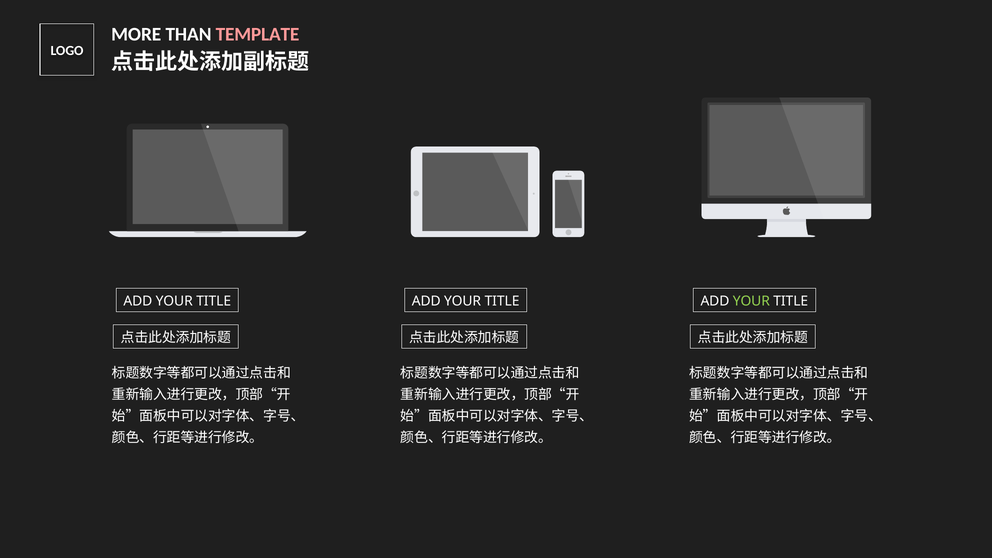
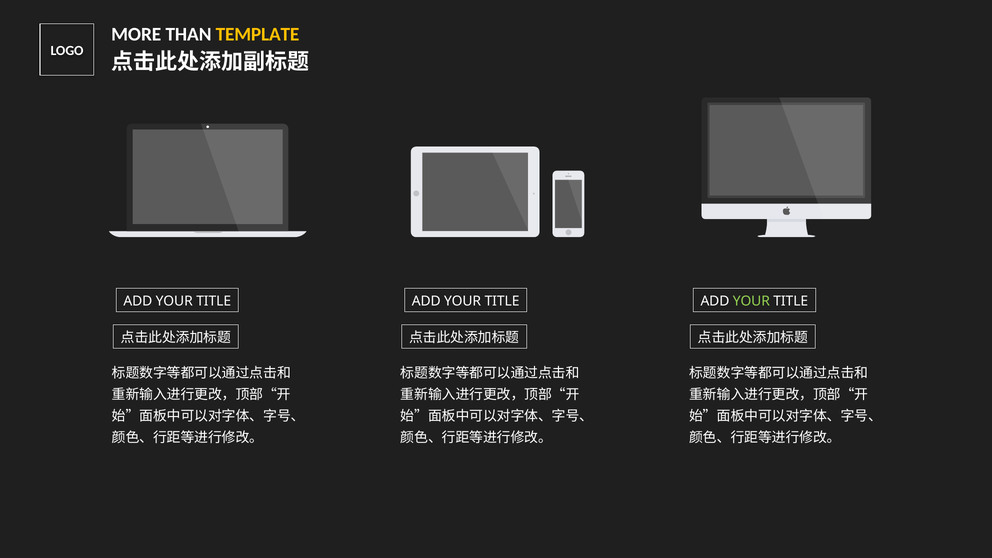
TEMPLATE colour: pink -> yellow
